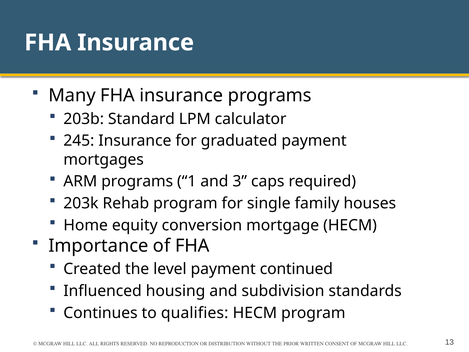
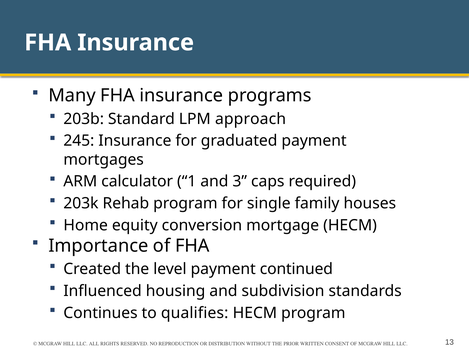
calculator: calculator -> approach
ARM programs: programs -> calculator
